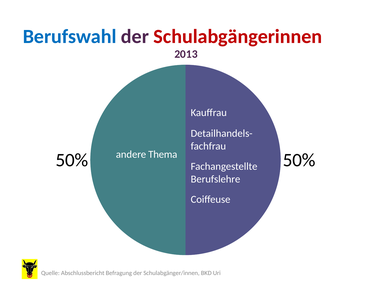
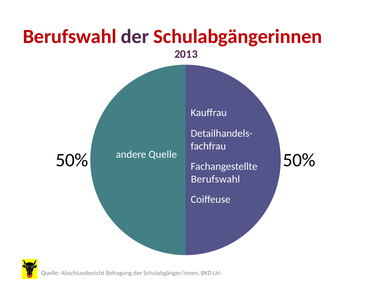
Berufswahl at (70, 37) colour: blue -> red
andere Thema: Thema -> Quelle
Berufslehre at (215, 179): Berufslehre -> Berufswahl
